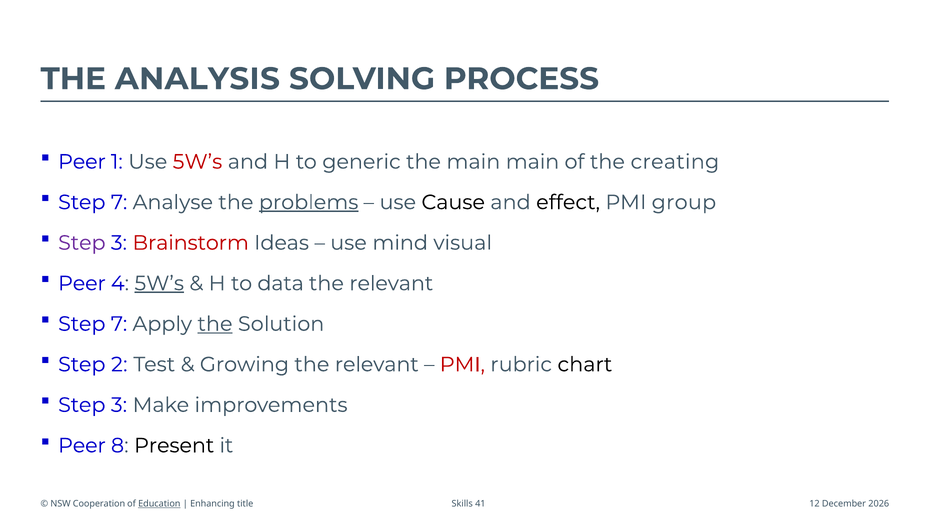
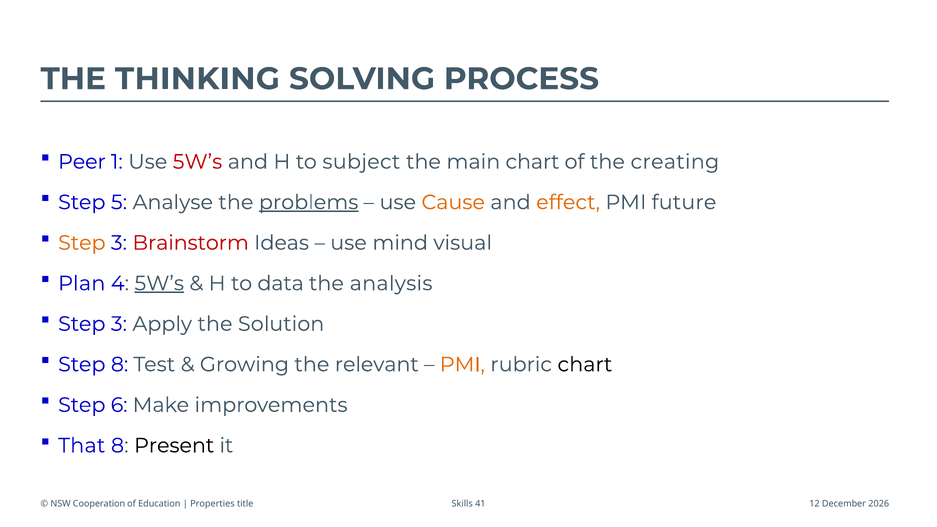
ANALYSIS: ANALYSIS -> THINKING
generic: generic -> subject
main main: main -> chart
7 at (119, 202): 7 -> 5
Cause colour: black -> orange
effect colour: black -> orange
group: group -> future
Step at (82, 243) colour: purple -> orange
Peer at (82, 283): Peer -> Plan
relevant at (391, 283): relevant -> analysis
7 at (119, 324): 7 -> 3
the at (215, 324) underline: present -> none
Step 2: 2 -> 8
PMI at (462, 365) colour: red -> orange
3 at (119, 405): 3 -> 6
Peer at (82, 446): Peer -> That
Education underline: present -> none
Enhancing: Enhancing -> Properties
